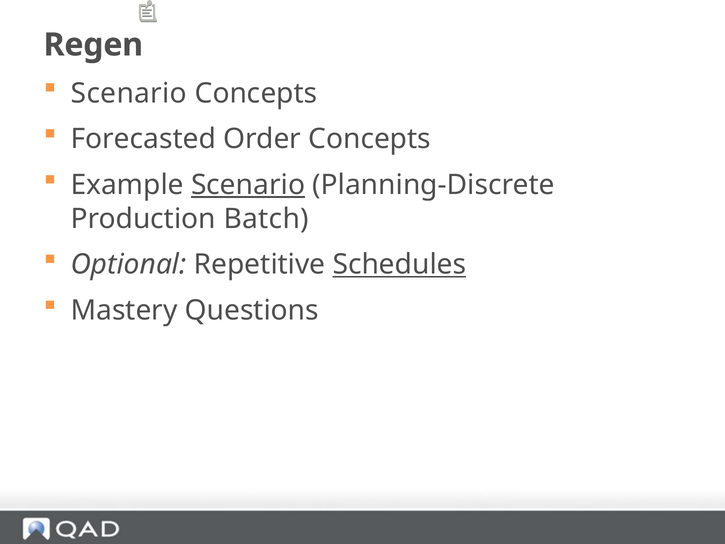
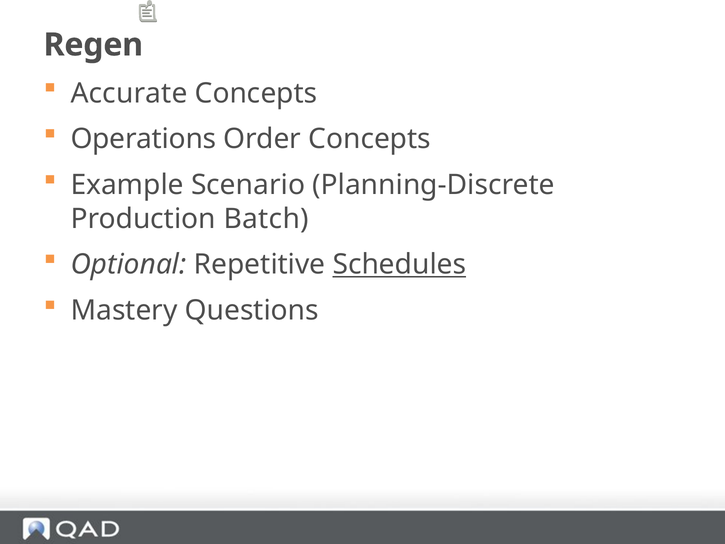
Scenario at (129, 93): Scenario -> Accurate
Forecasted: Forecasted -> Operations
Scenario at (248, 185) underline: present -> none
